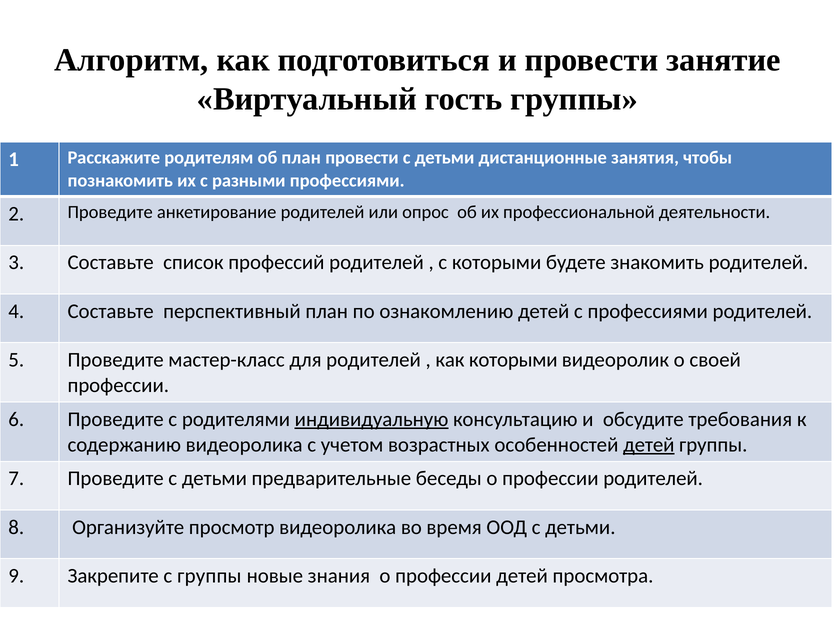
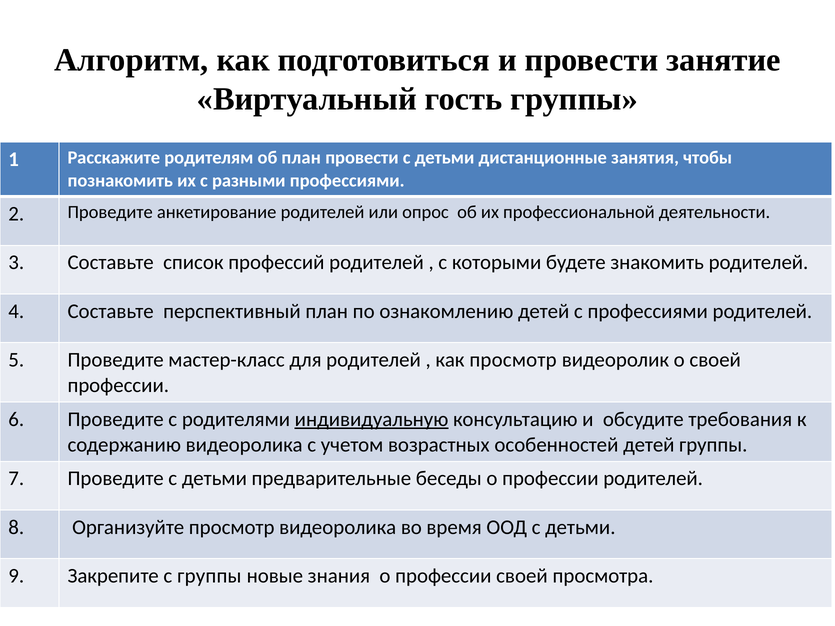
как которыми: которыми -> просмотр
детей at (649, 445) underline: present -> none
профессии детей: детей -> своей
